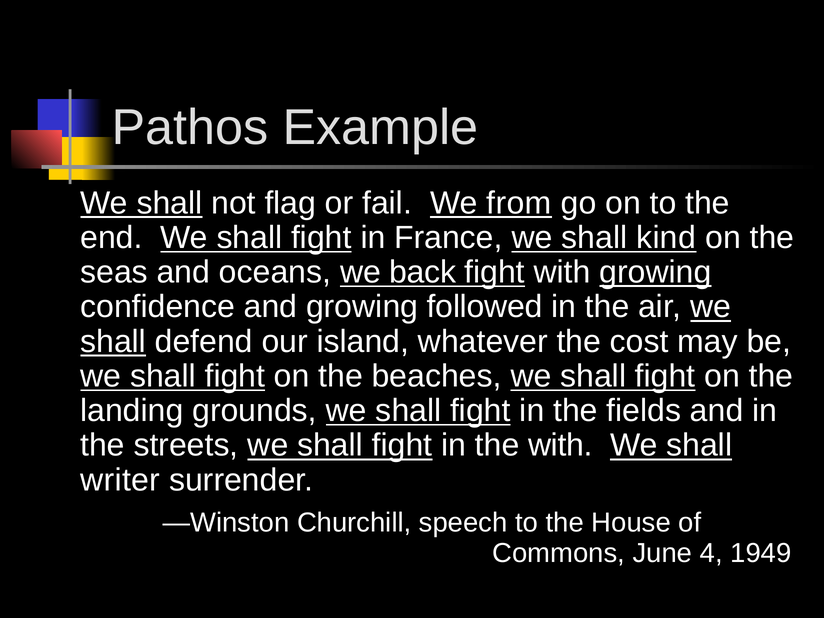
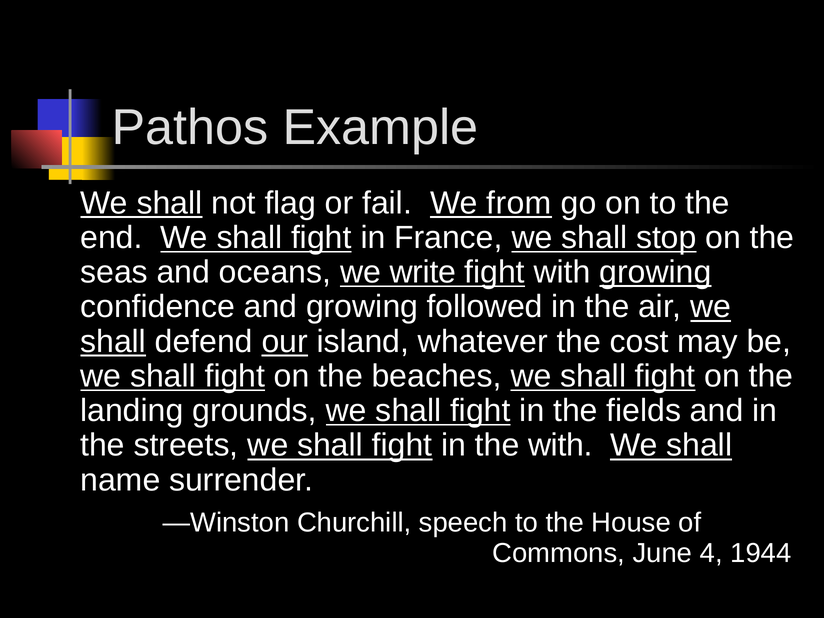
kind: kind -> stop
back: back -> write
our underline: none -> present
writer: writer -> name
1949: 1949 -> 1944
